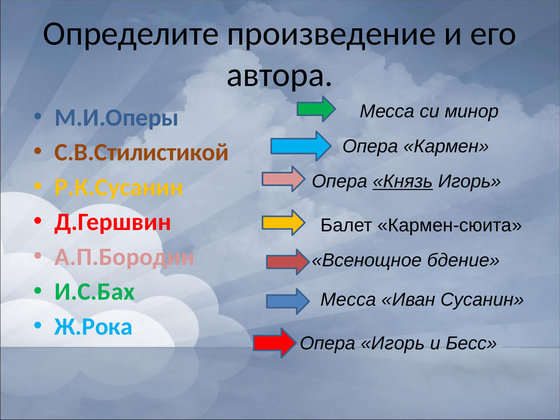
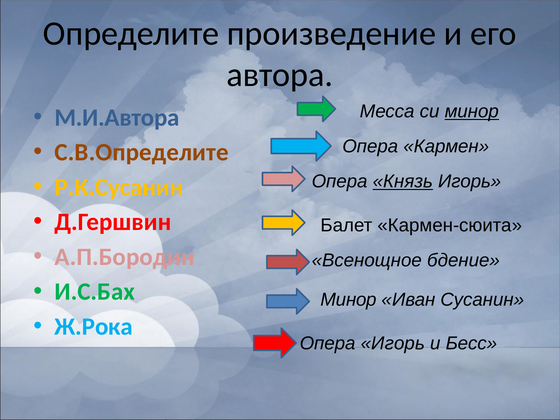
минор at (472, 112) underline: none -> present
М.И.Оперы: М.И.Оперы -> М.И.Автора
С.В.Стилистикой: С.В.Стилистикой -> С.В.Определите
Месса at (348, 300): Месса -> Минор
